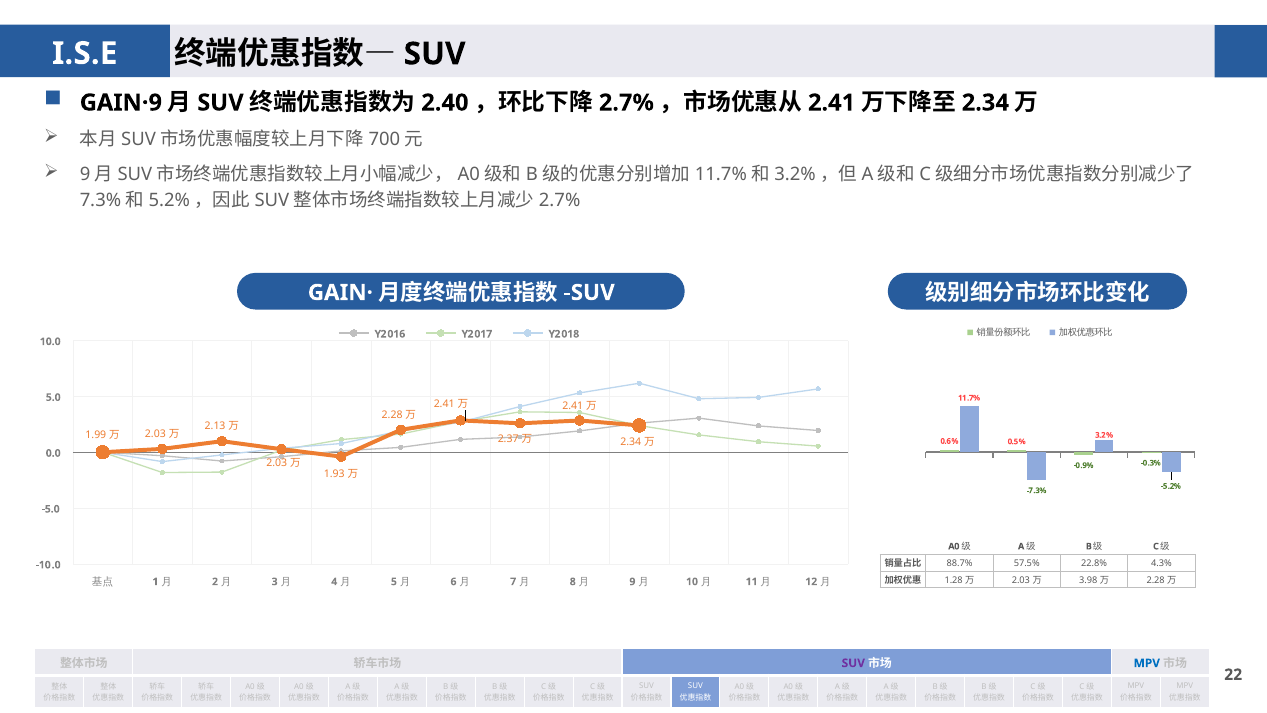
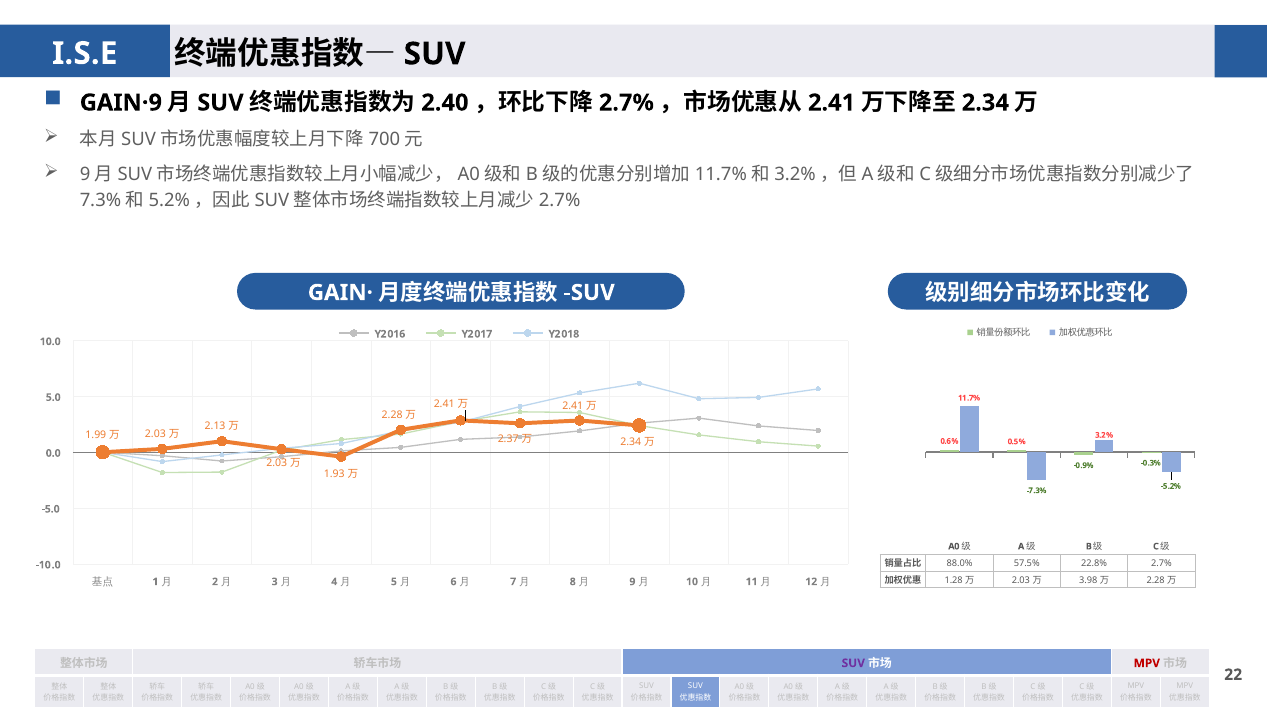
88.7%: 88.7% -> 88.0%
22.8% 4.3%: 4.3% -> 2.7%
MPV at (1147, 663) colour: blue -> red
